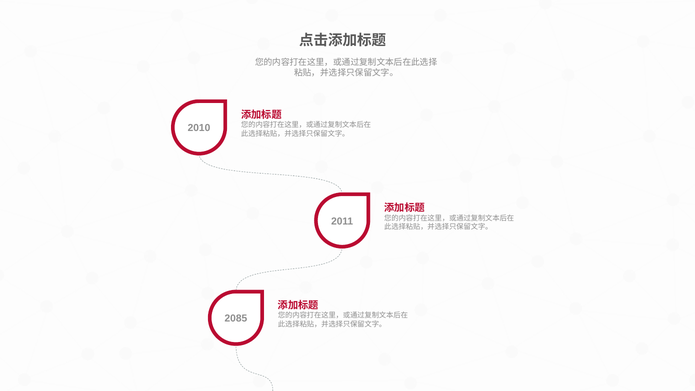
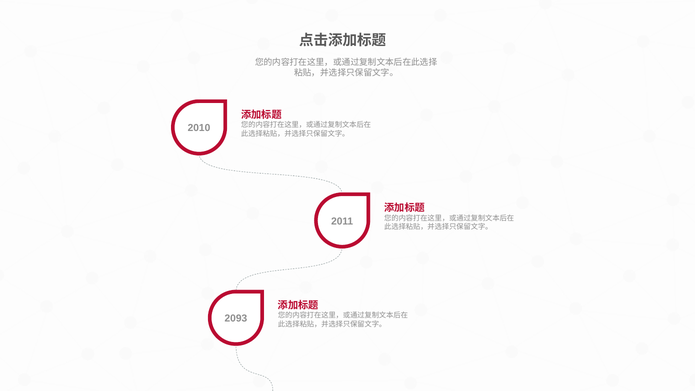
2085: 2085 -> 2093
